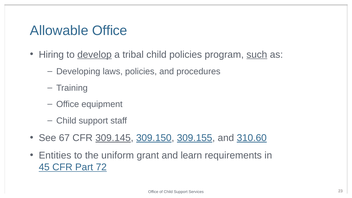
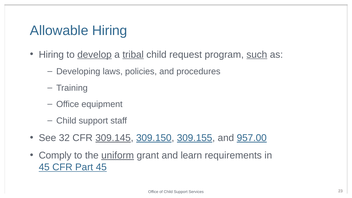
Allowable Office: Office -> Hiring
tribal underline: none -> present
child policies: policies -> request
67: 67 -> 32
310.60: 310.60 -> 957.00
Entities: Entities -> Comply
uniform underline: none -> present
Part 72: 72 -> 45
